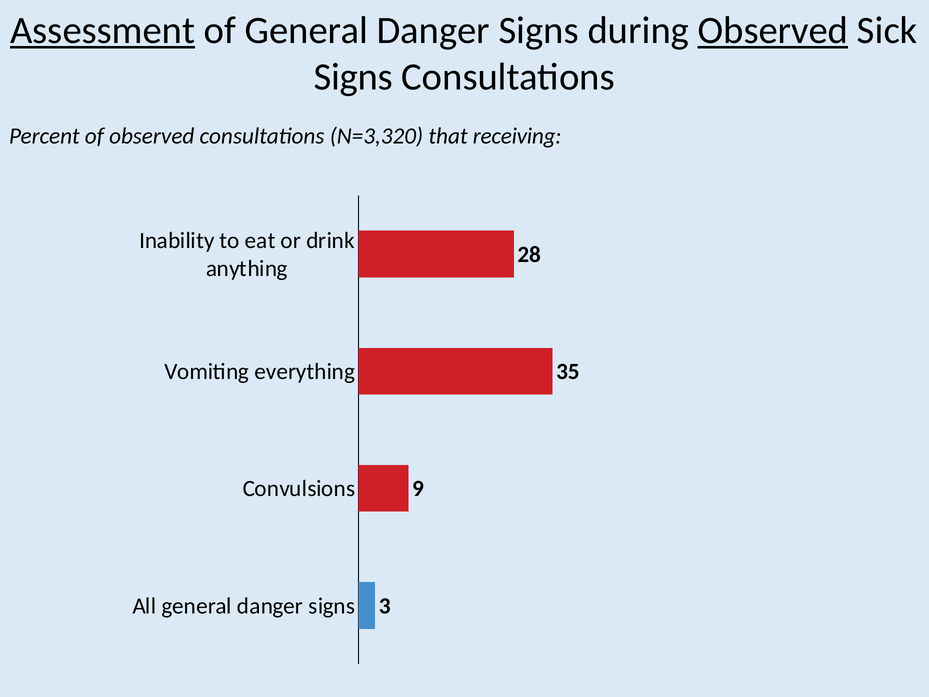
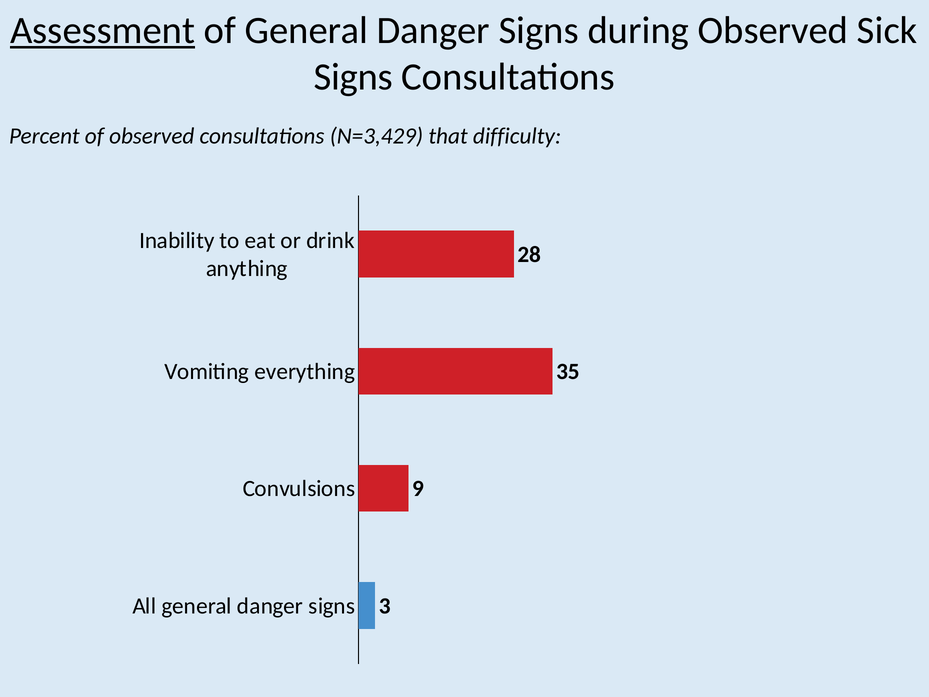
Observed at (773, 31) underline: present -> none
N=3,320: N=3,320 -> N=3,429
receiving: receiving -> difficulty
